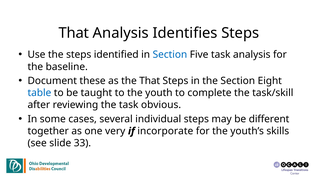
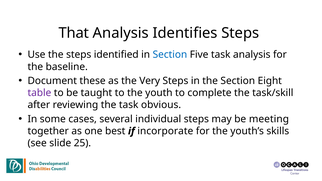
the That: That -> Very
table colour: blue -> purple
different: different -> meeting
very: very -> best
33: 33 -> 25
